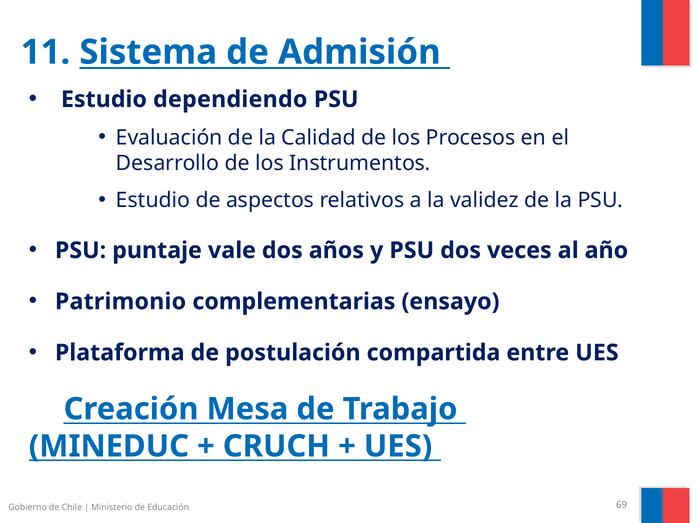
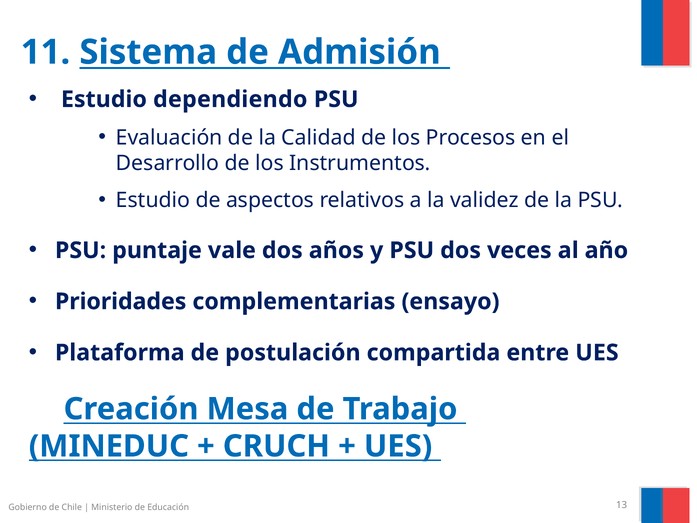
Patrimonio: Patrimonio -> Prioridades
69: 69 -> 13
